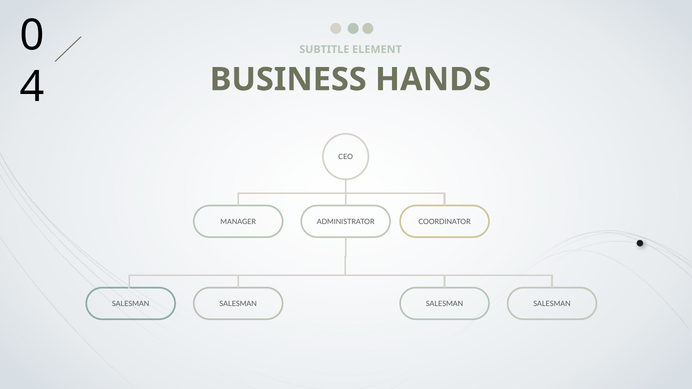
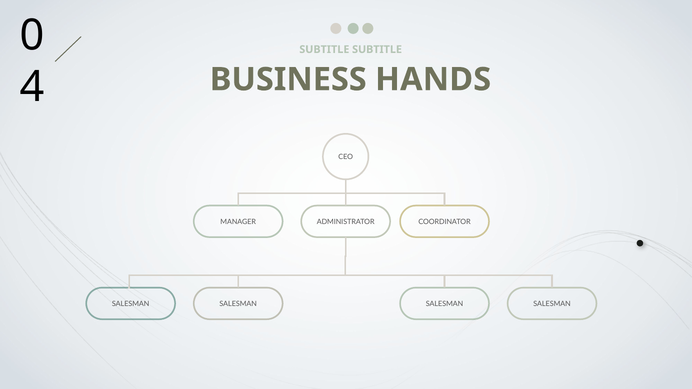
SUBTITLE ELEMENT: ELEMENT -> SUBTITLE
